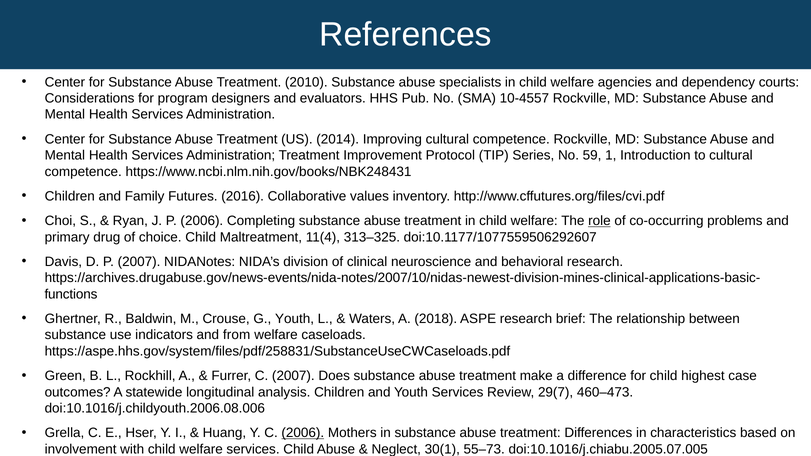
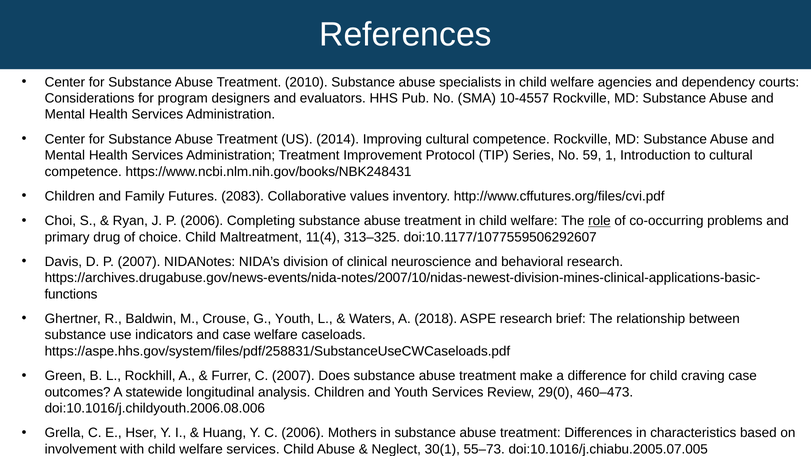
2016: 2016 -> 2083
and from: from -> case
highest: highest -> craving
29(7: 29(7 -> 29(0
2006 at (303, 433) underline: present -> none
